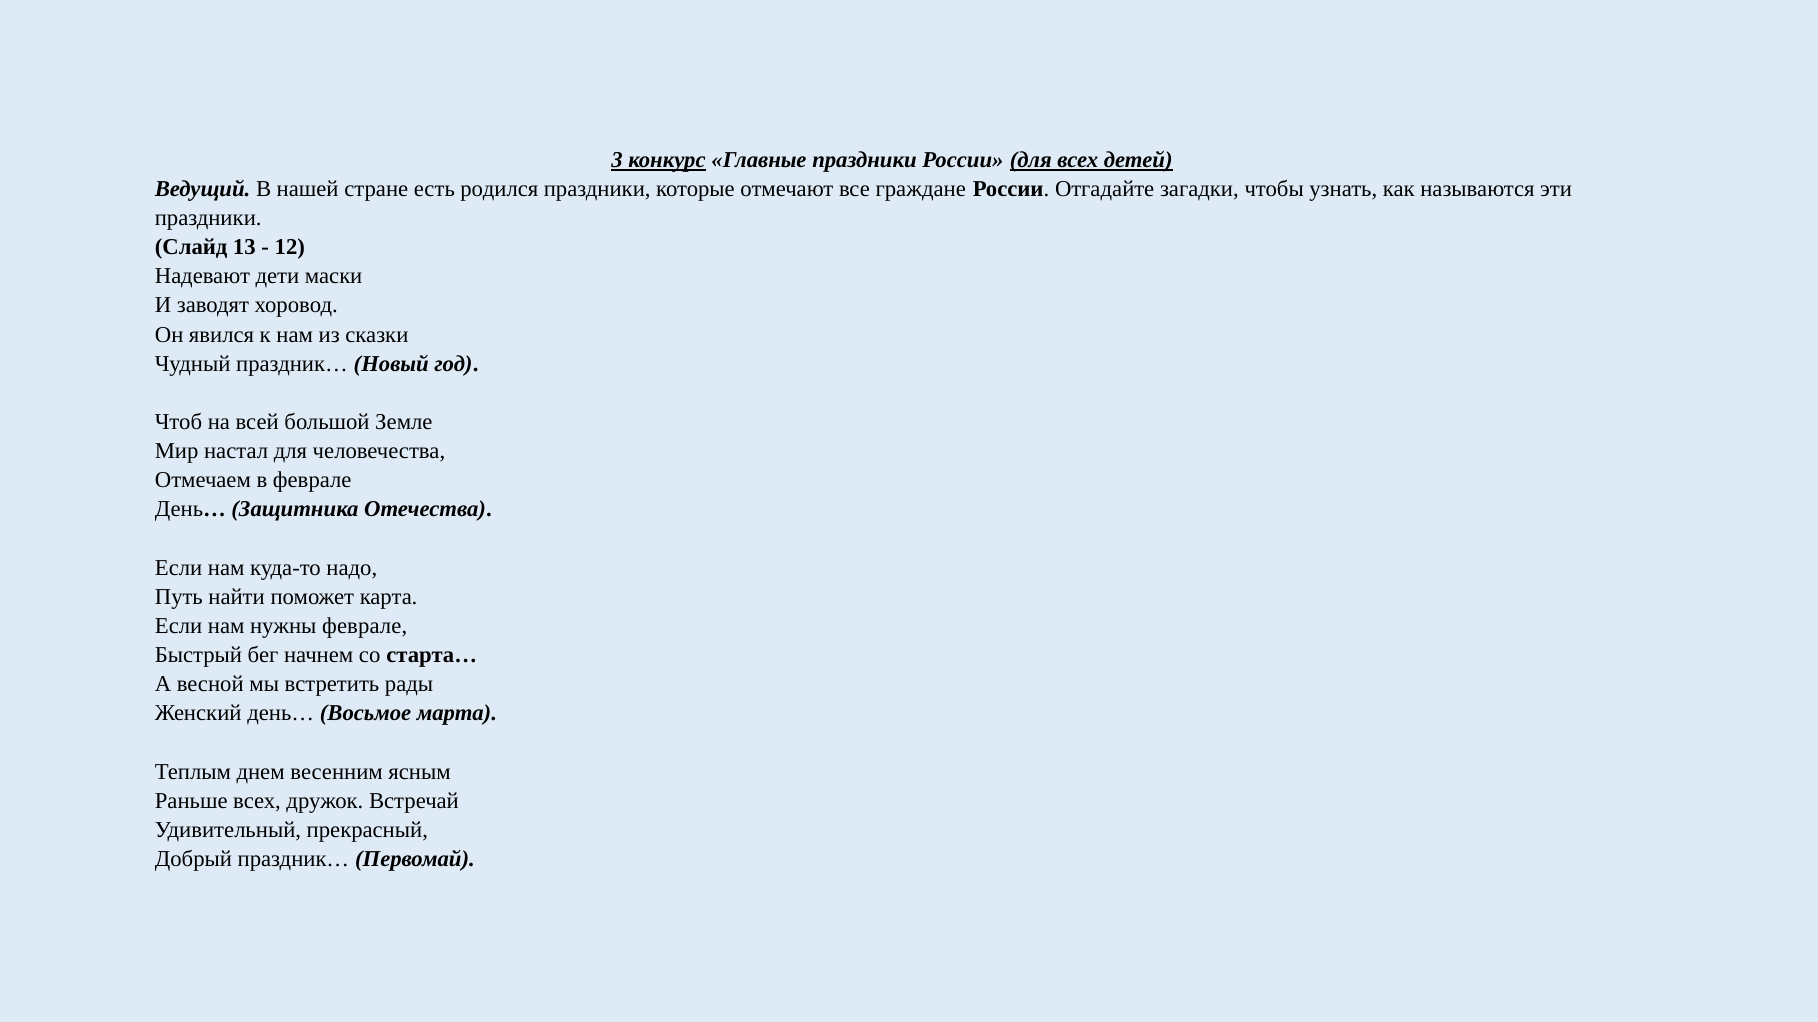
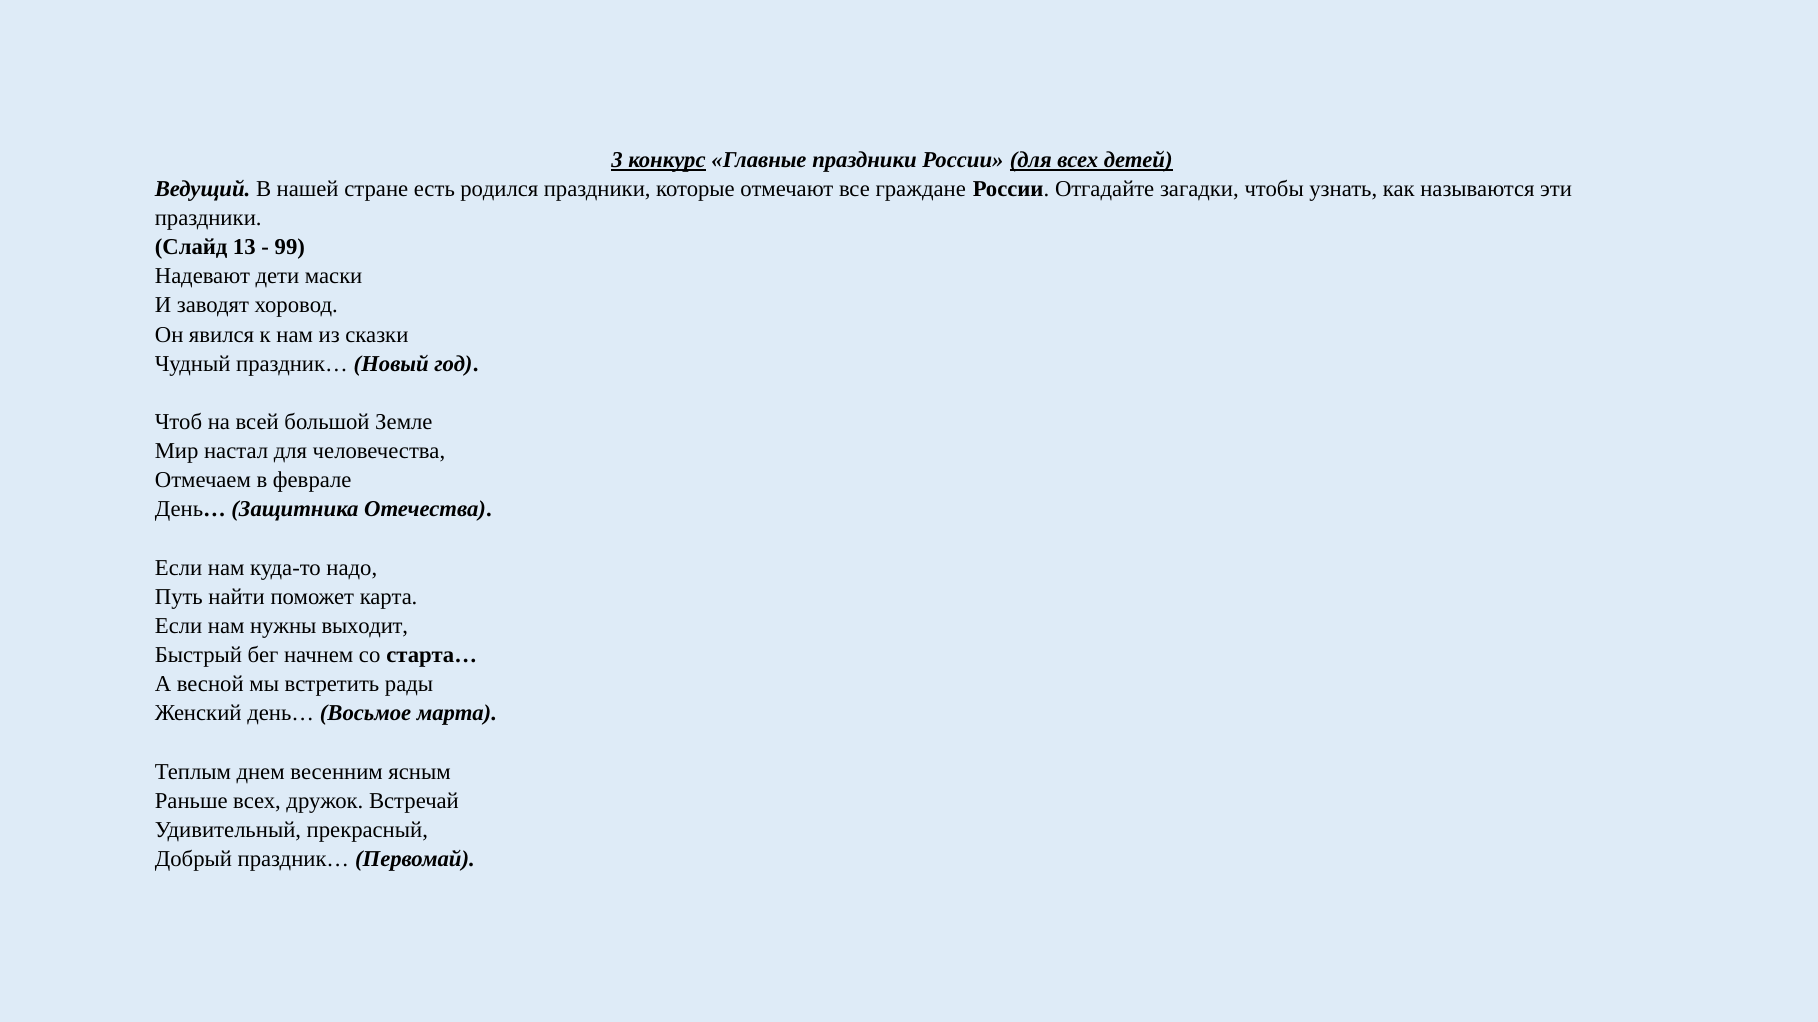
12: 12 -> 99
нужны феврале: феврале -> выходит
